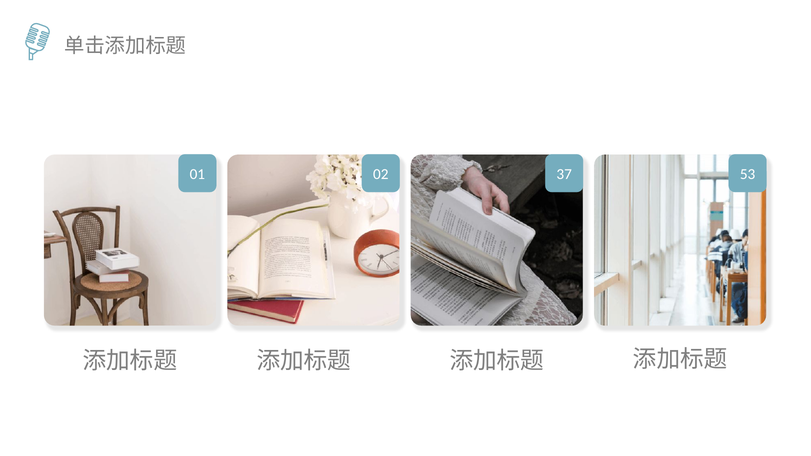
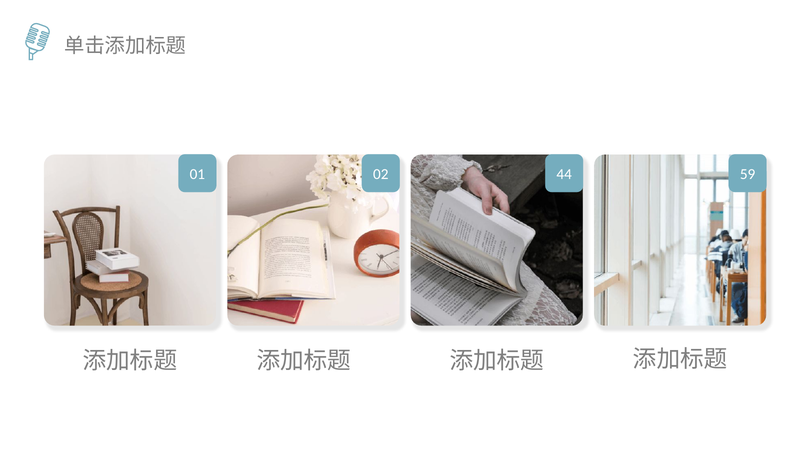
37: 37 -> 44
53: 53 -> 59
